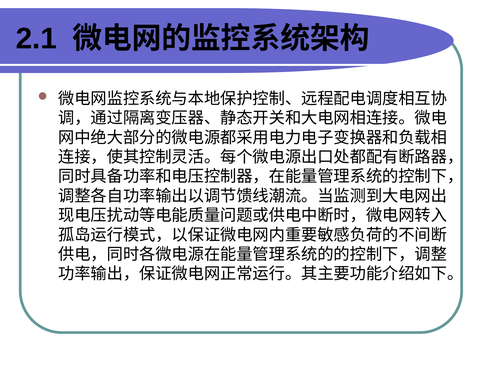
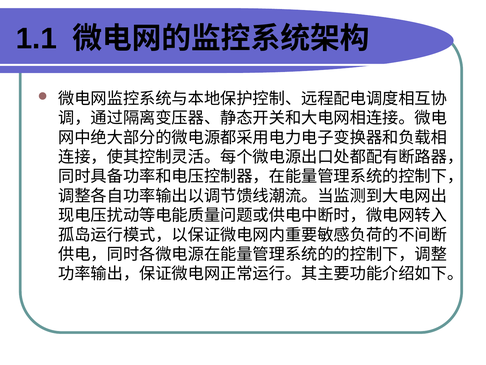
2.1: 2.1 -> 1.1
